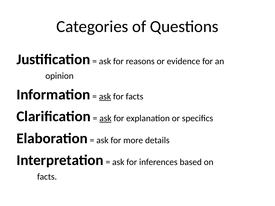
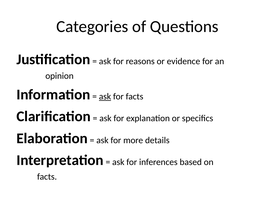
ask at (105, 119) underline: present -> none
